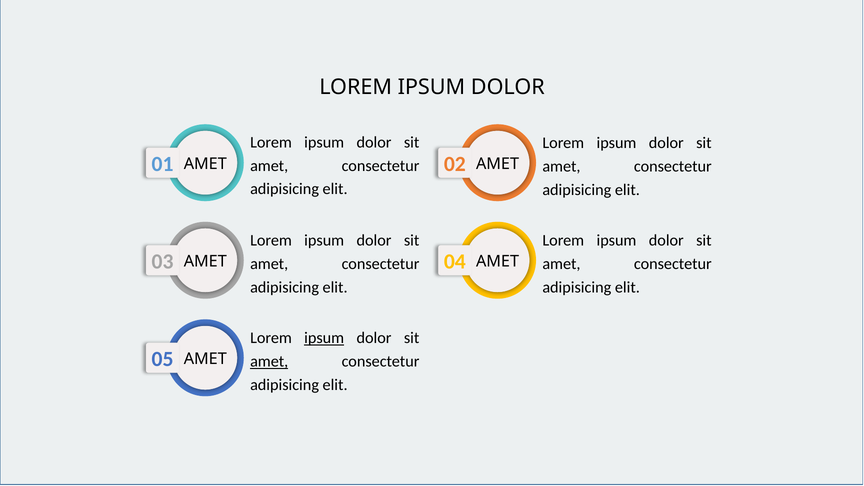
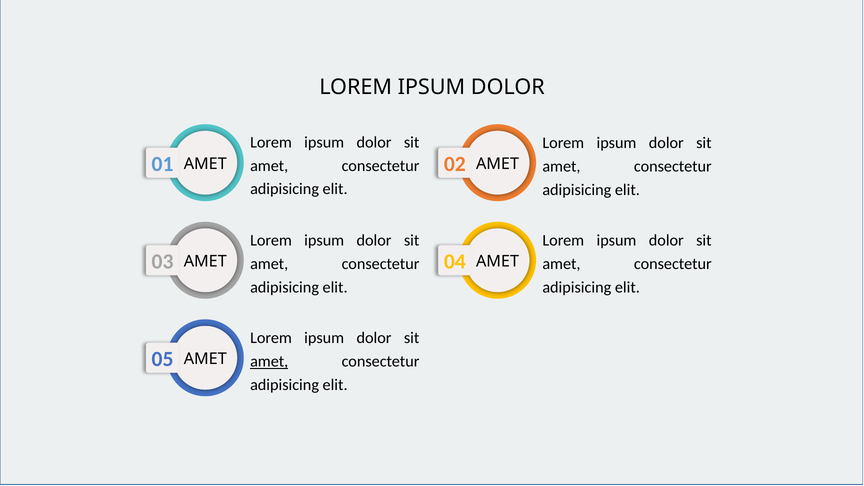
ipsum at (324, 338) underline: present -> none
